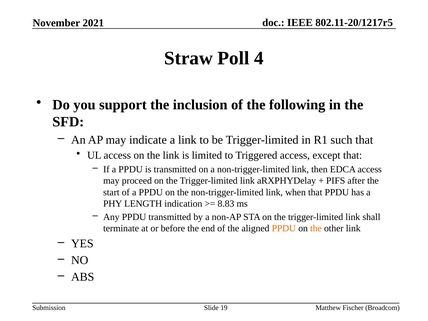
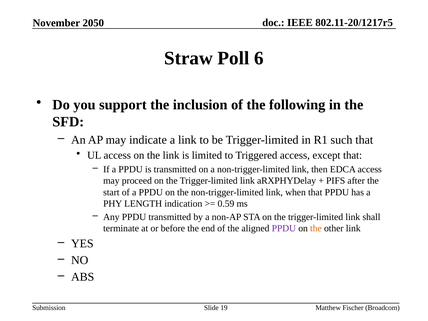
2021: 2021 -> 2050
4: 4 -> 6
8.83: 8.83 -> 0.59
PPDU at (284, 228) colour: orange -> purple
